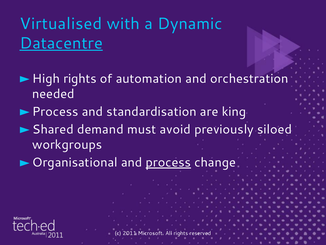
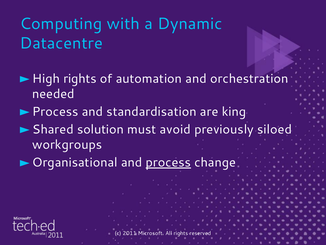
Virtualised: Virtualised -> Computing
Datacentre underline: present -> none
demand: demand -> solution
